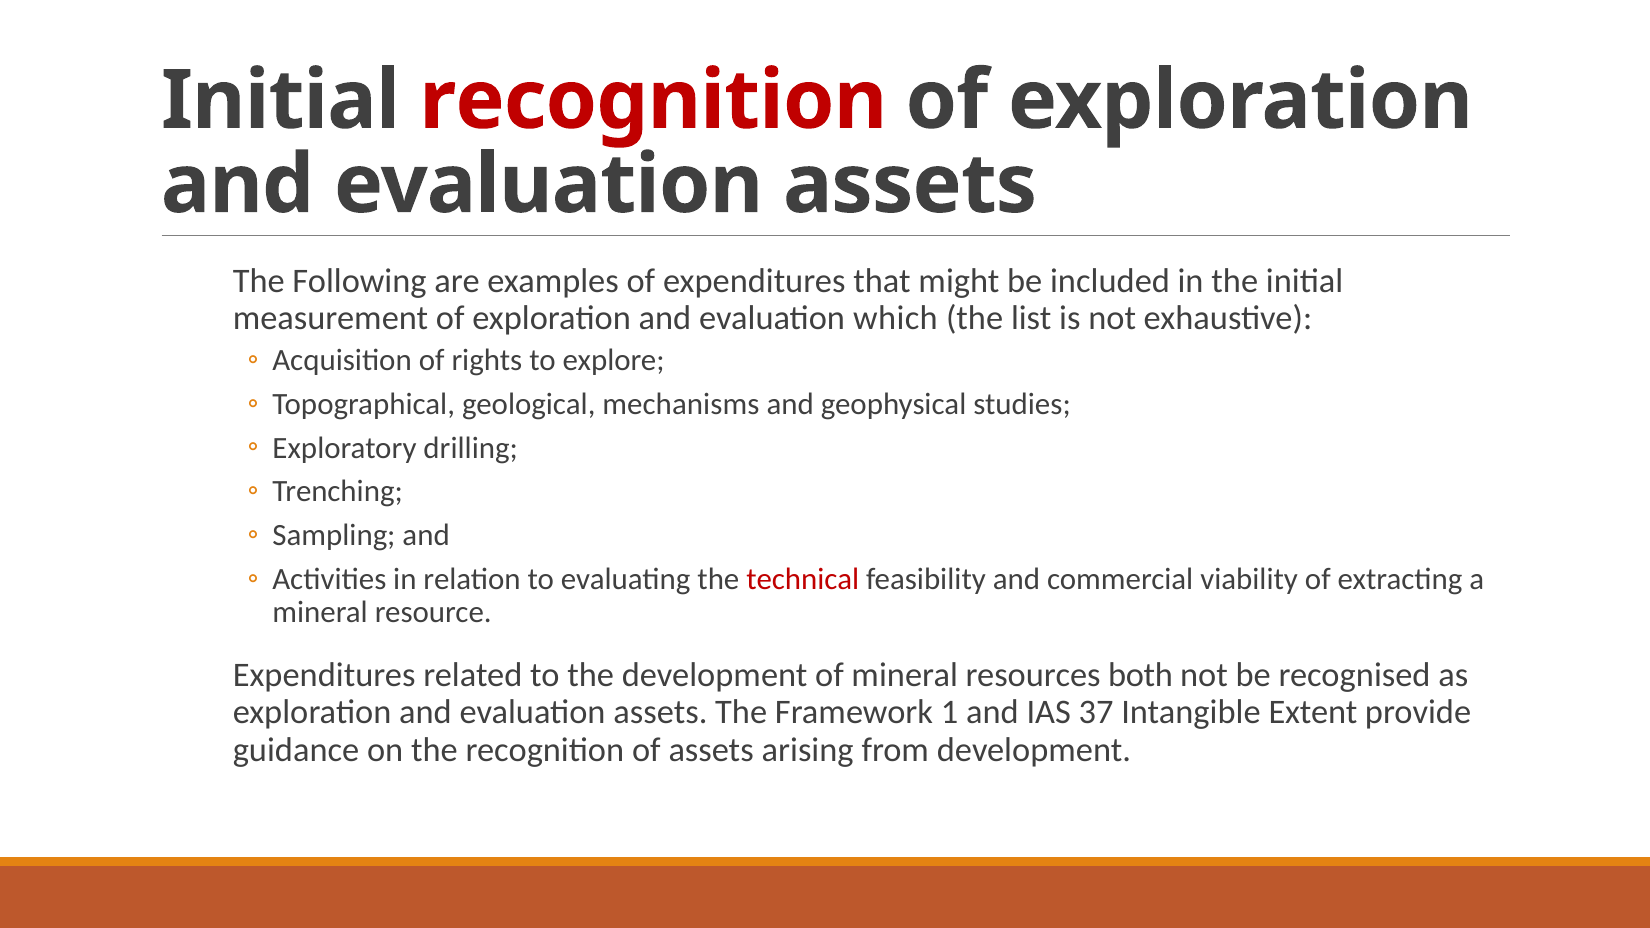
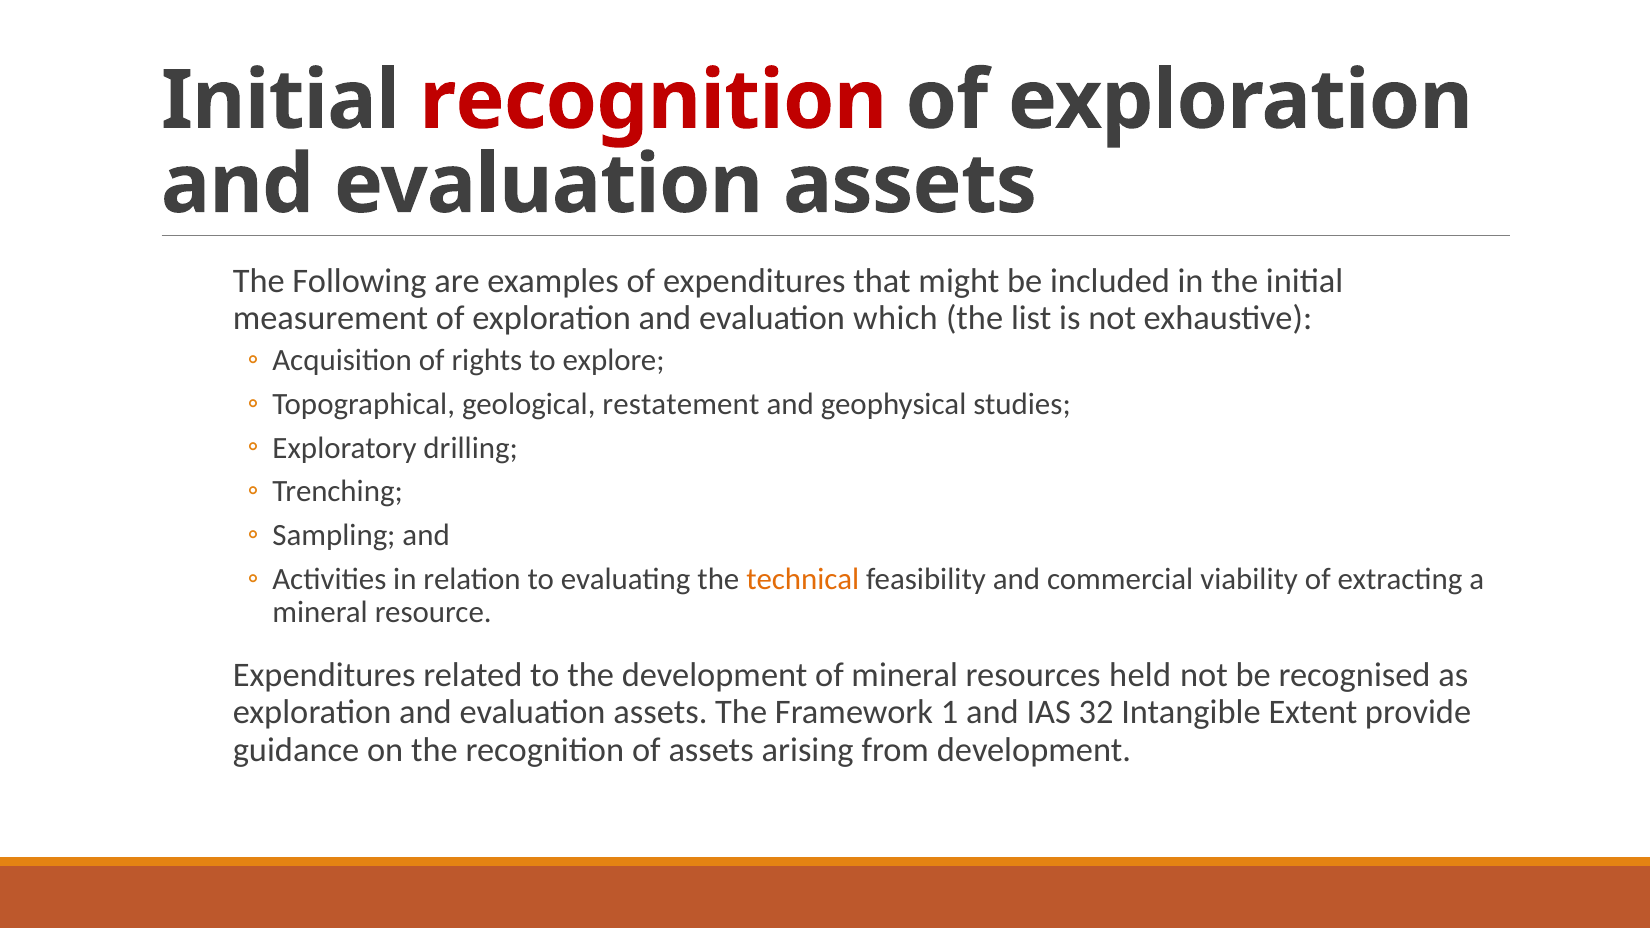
mechanisms: mechanisms -> restatement
technical colour: red -> orange
both: both -> held
37: 37 -> 32
